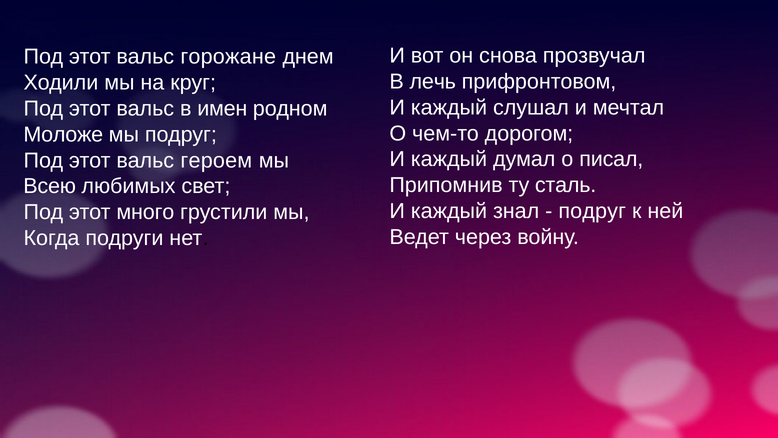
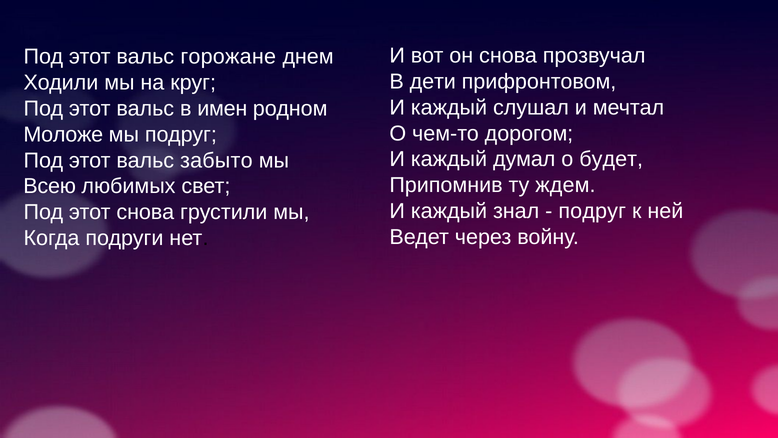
лечь: лечь -> дети
писал: писал -> будет
героем: героем -> забыто
сталь: сталь -> ждем
этот много: много -> снова
